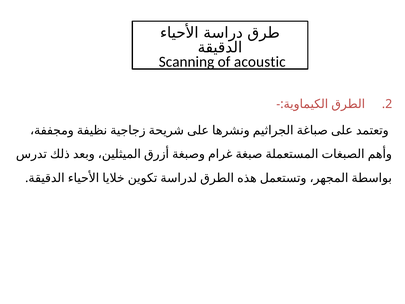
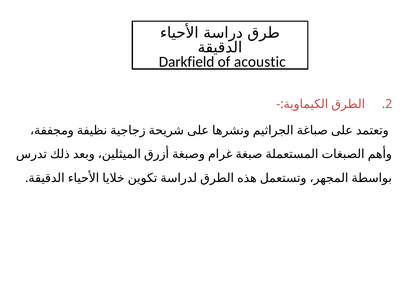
Scanning: Scanning -> Darkfield
